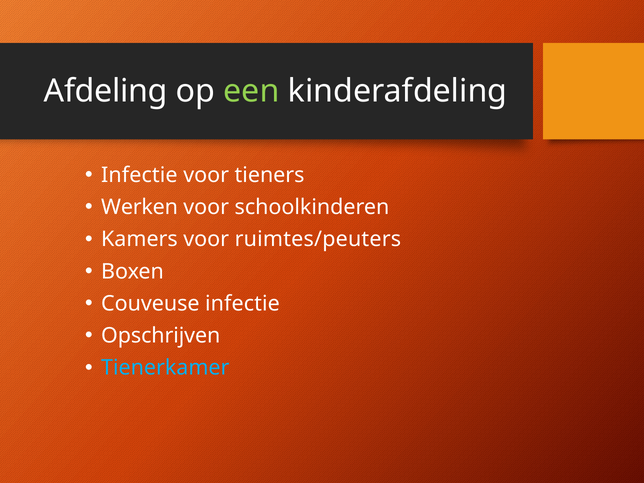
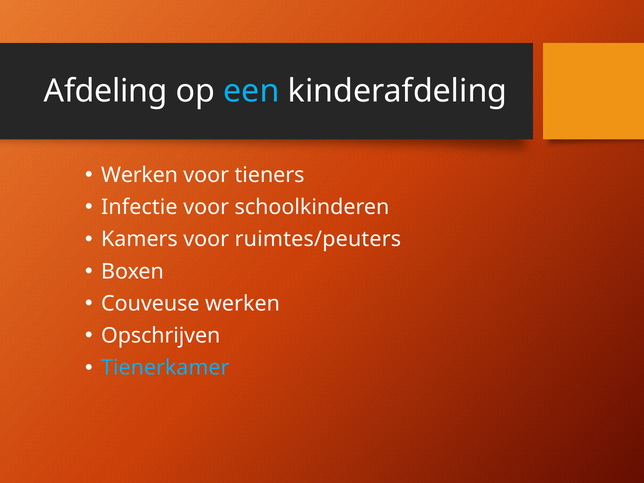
een colour: light green -> light blue
Infectie at (139, 175): Infectie -> Werken
Werken: Werken -> Infectie
Couveuse infectie: infectie -> werken
